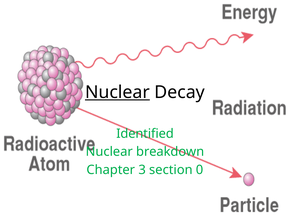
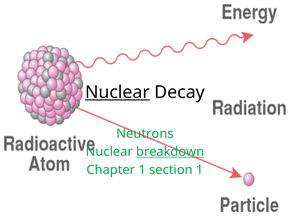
Identified: Identified -> Neutrons
breakdown underline: none -> present
Chapter 3: 3 -> 1
section 0: 0 -> 1
